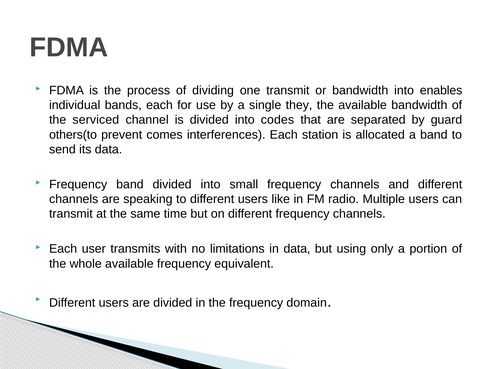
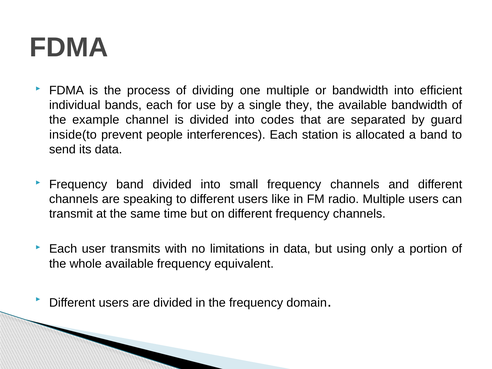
one transmit: transmit -> multiple
enables: enables -> efficient
serviced: serviced -> example
others(to: others(to -> inside(to
comes: comes -> people
